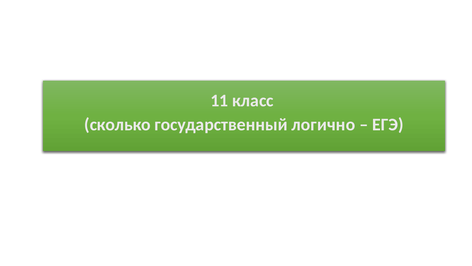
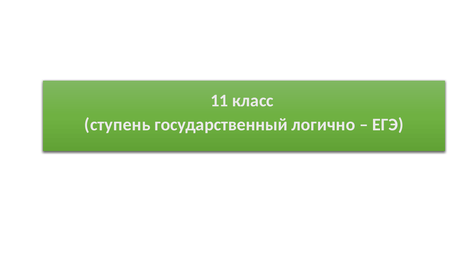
сколько: сколько -> ступень
